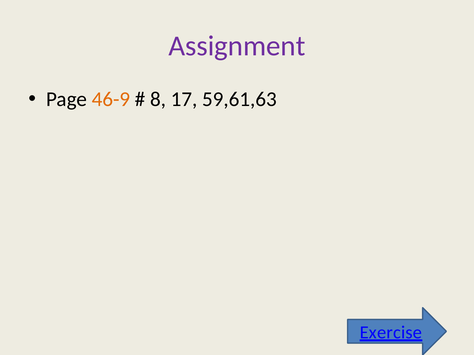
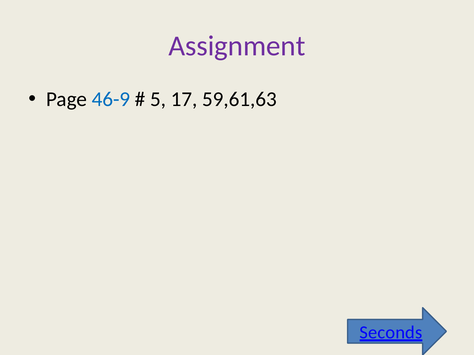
46-9 colour: orange -> blue
8: 8 -> 5
Exercise: Exercise -> Seconds
